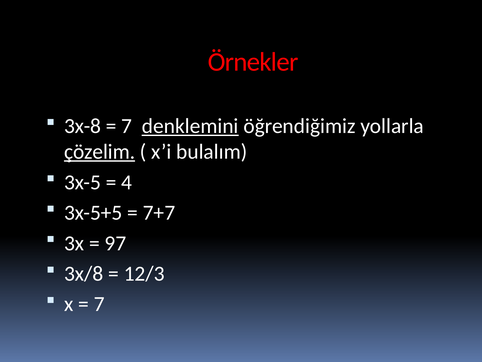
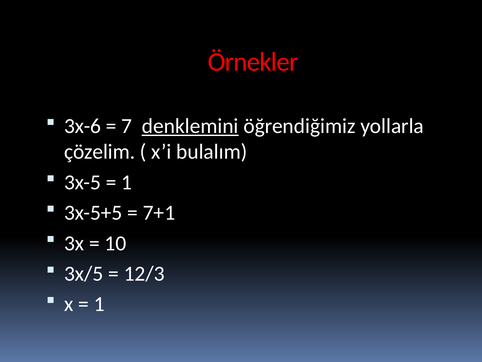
3x-8: 3x-8 -> 3x-6
çözelim underline: present -> none
4 at (127, 182): 4 -> 1
7+7: 7+7 -> 7+1
97: 97 -> 10
3x/8: 3x/8 -> 3x/5
7 at (99, 304): 7 -> 1
